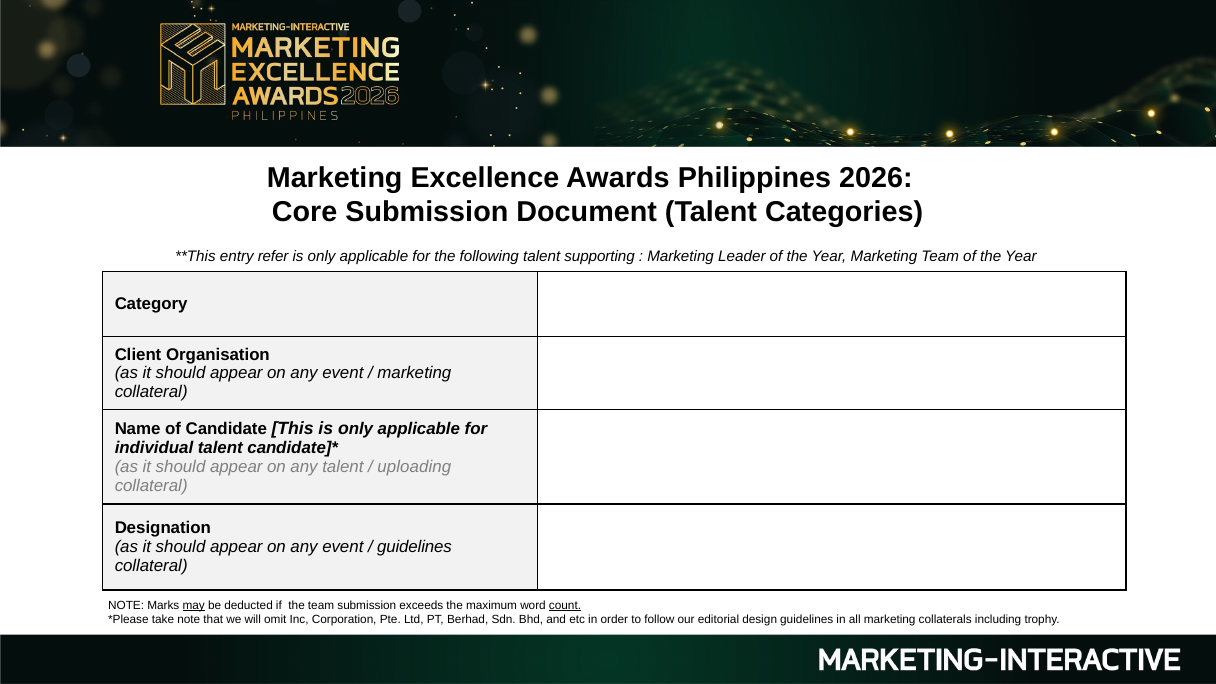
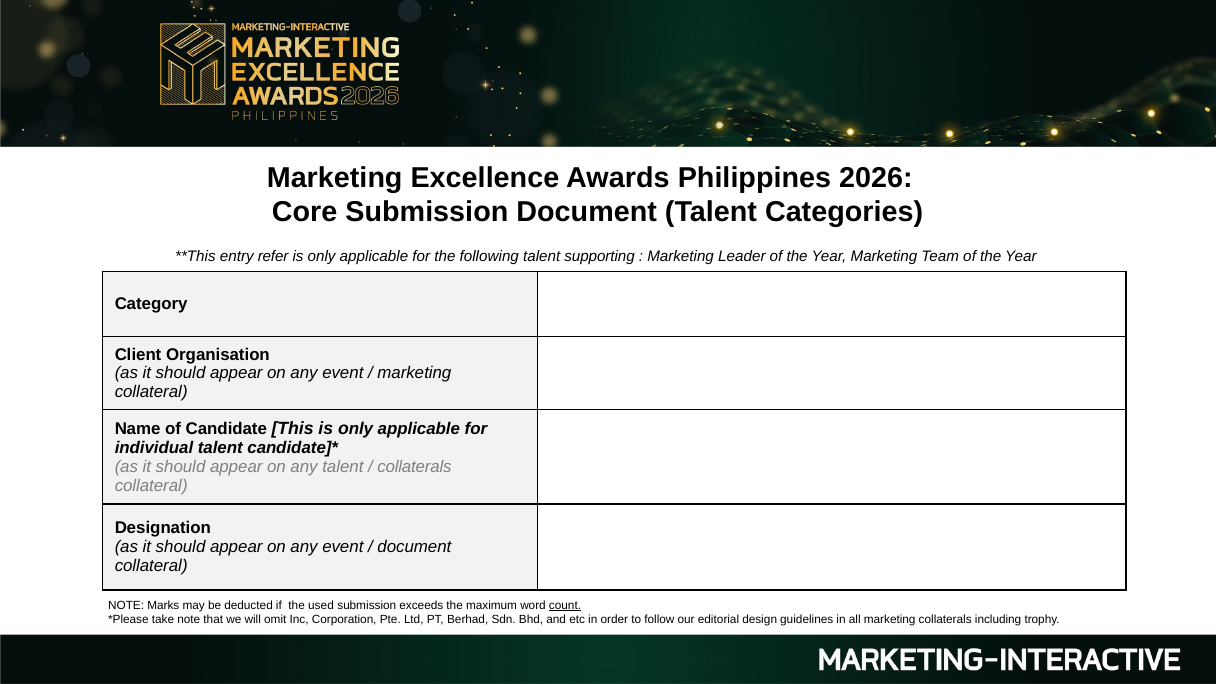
uploading at (414, 467): uploading -> collaterals
guidelines at (414, 547): guidelines -> document
may underline: present -> none
the team: team -> used
